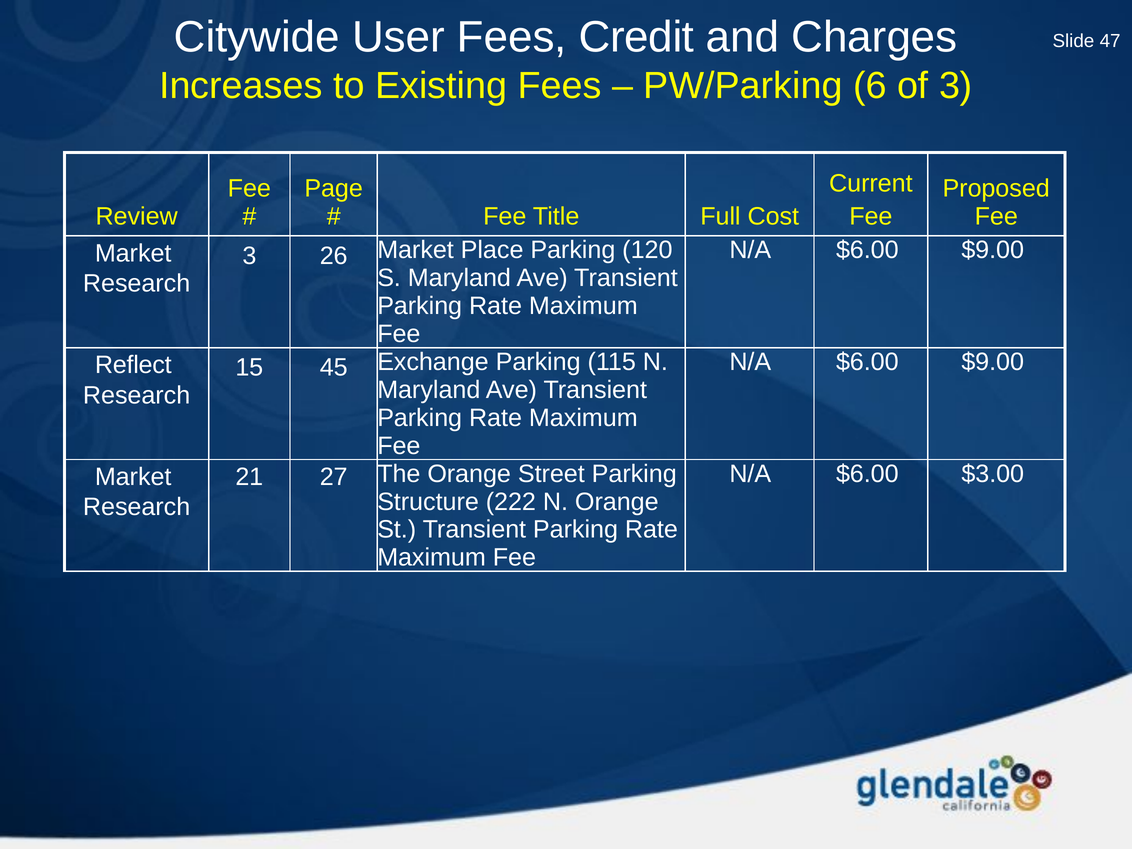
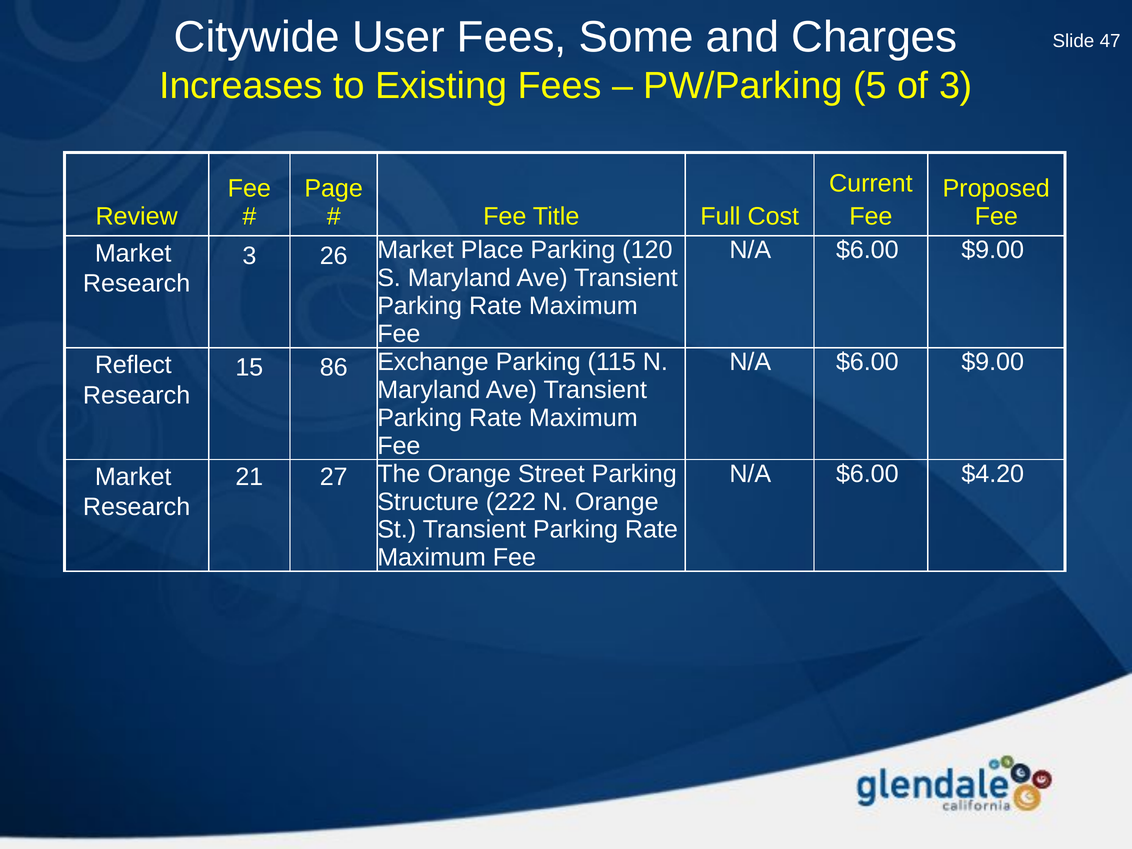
Credit: Credit -> Some
6: 6 -> 5
45: 45 -> 86
$3.00: $3.00 -> $4.20
